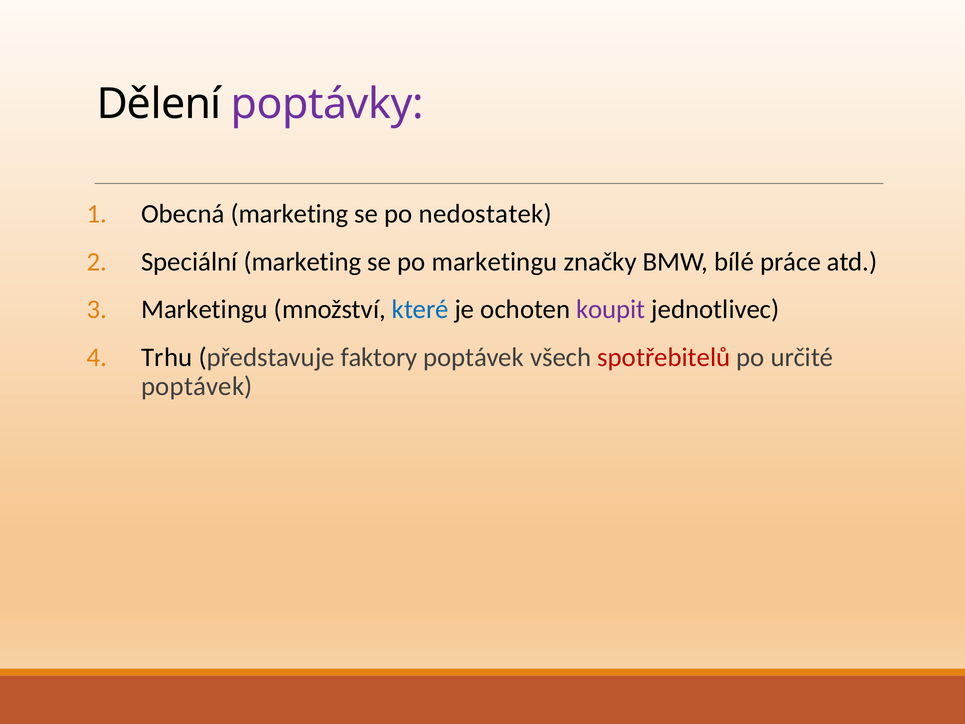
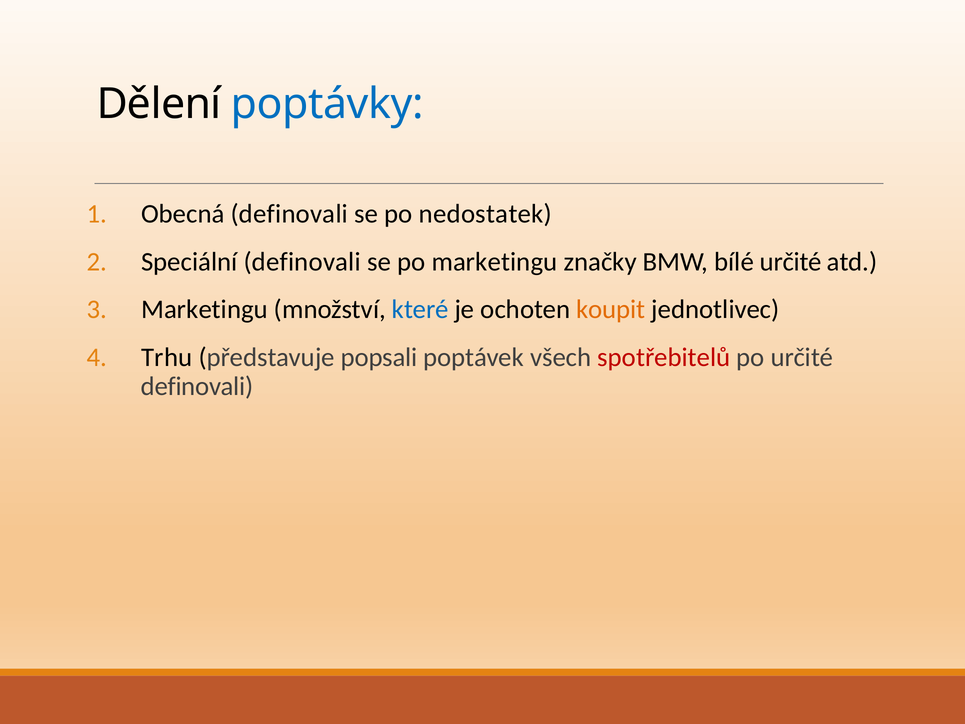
poptávky colour: purple -> blue
Obecná marketing: marketing -> definovali
Speciální marketing: marketing -> definovali
bílé práce: práce -> určité
koupit colour: purple -> orange
faktory: faktory -> popsali
poptávek at (197, 386): poptávek -> definovali
